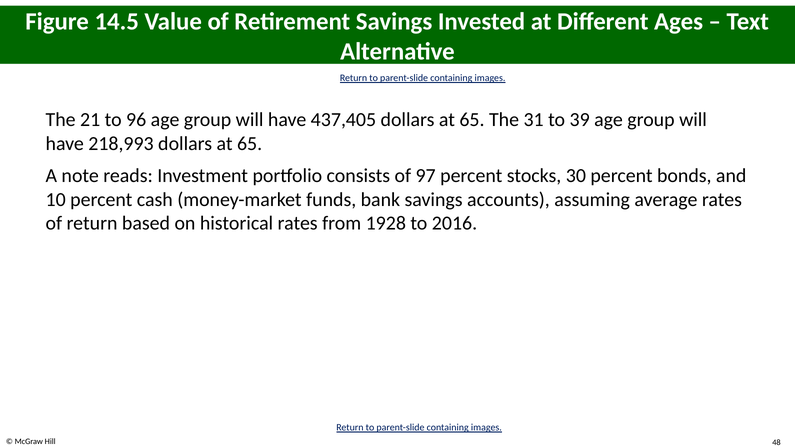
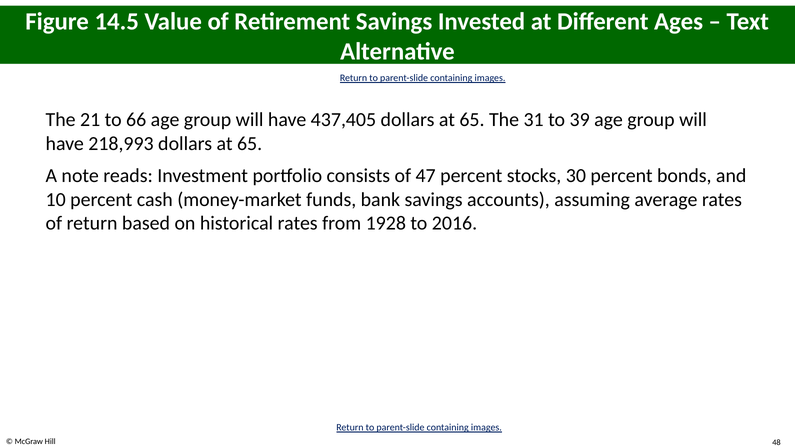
96: 96 -> 66
97: 97 -> 47
